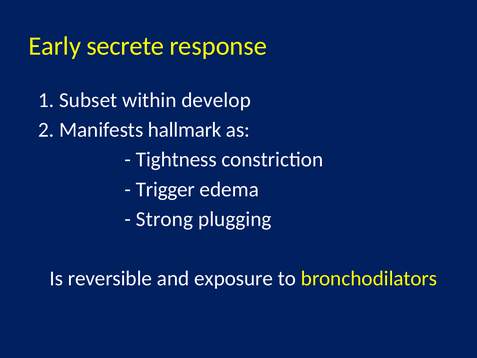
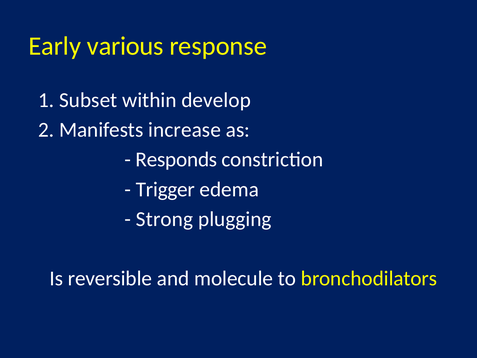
secrete: secrete -> various
hallmark: hallmark -> increase
Tightness: Tightness -> Responds
exposure: exposure -> molecule
